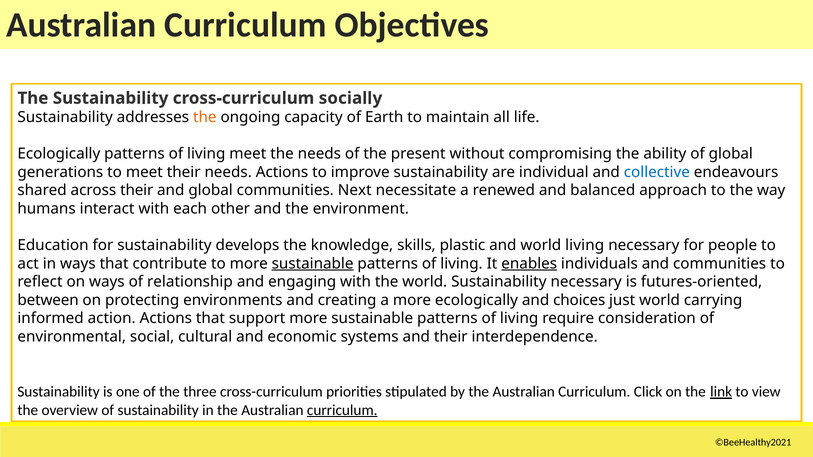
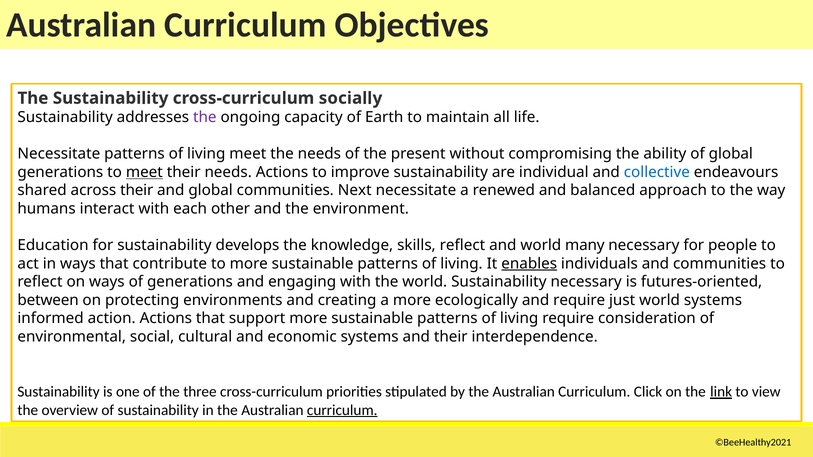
the at (205, 117) colour: orange -> purple
Ecologically at (59, 154): Ecologically -> Necessitate
meet at (144, 172) underline: none -> present
skills plastic: plastic -> reflect
world living: living -> many
sustainable at (313, 264) underline: present -> none
of relationship: relationship -> generations
and choices: choices -> require
world carrying: carrying -> systems
